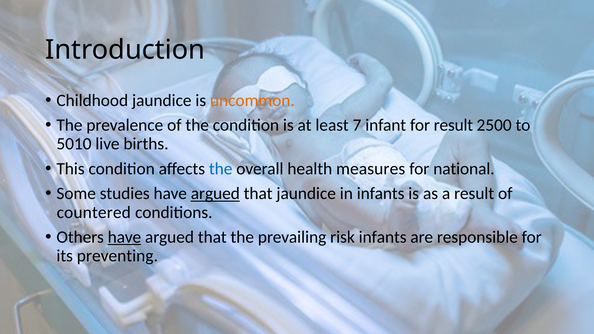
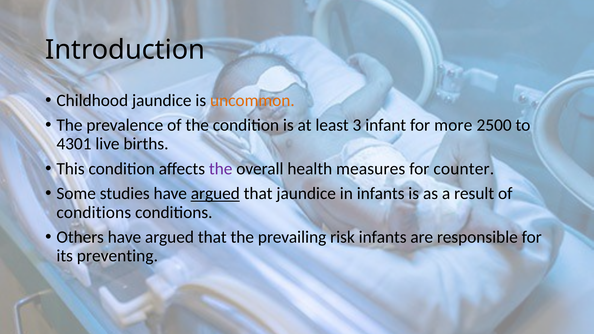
7: 7 -> 3
for result: result -> more
5010: 5010 -> 4301
the at (221, 169) colour: blue -> purple
national: national -> counter
countered at (94, 212): countered -> conditions
have at (124, 237) underline: present -> none
